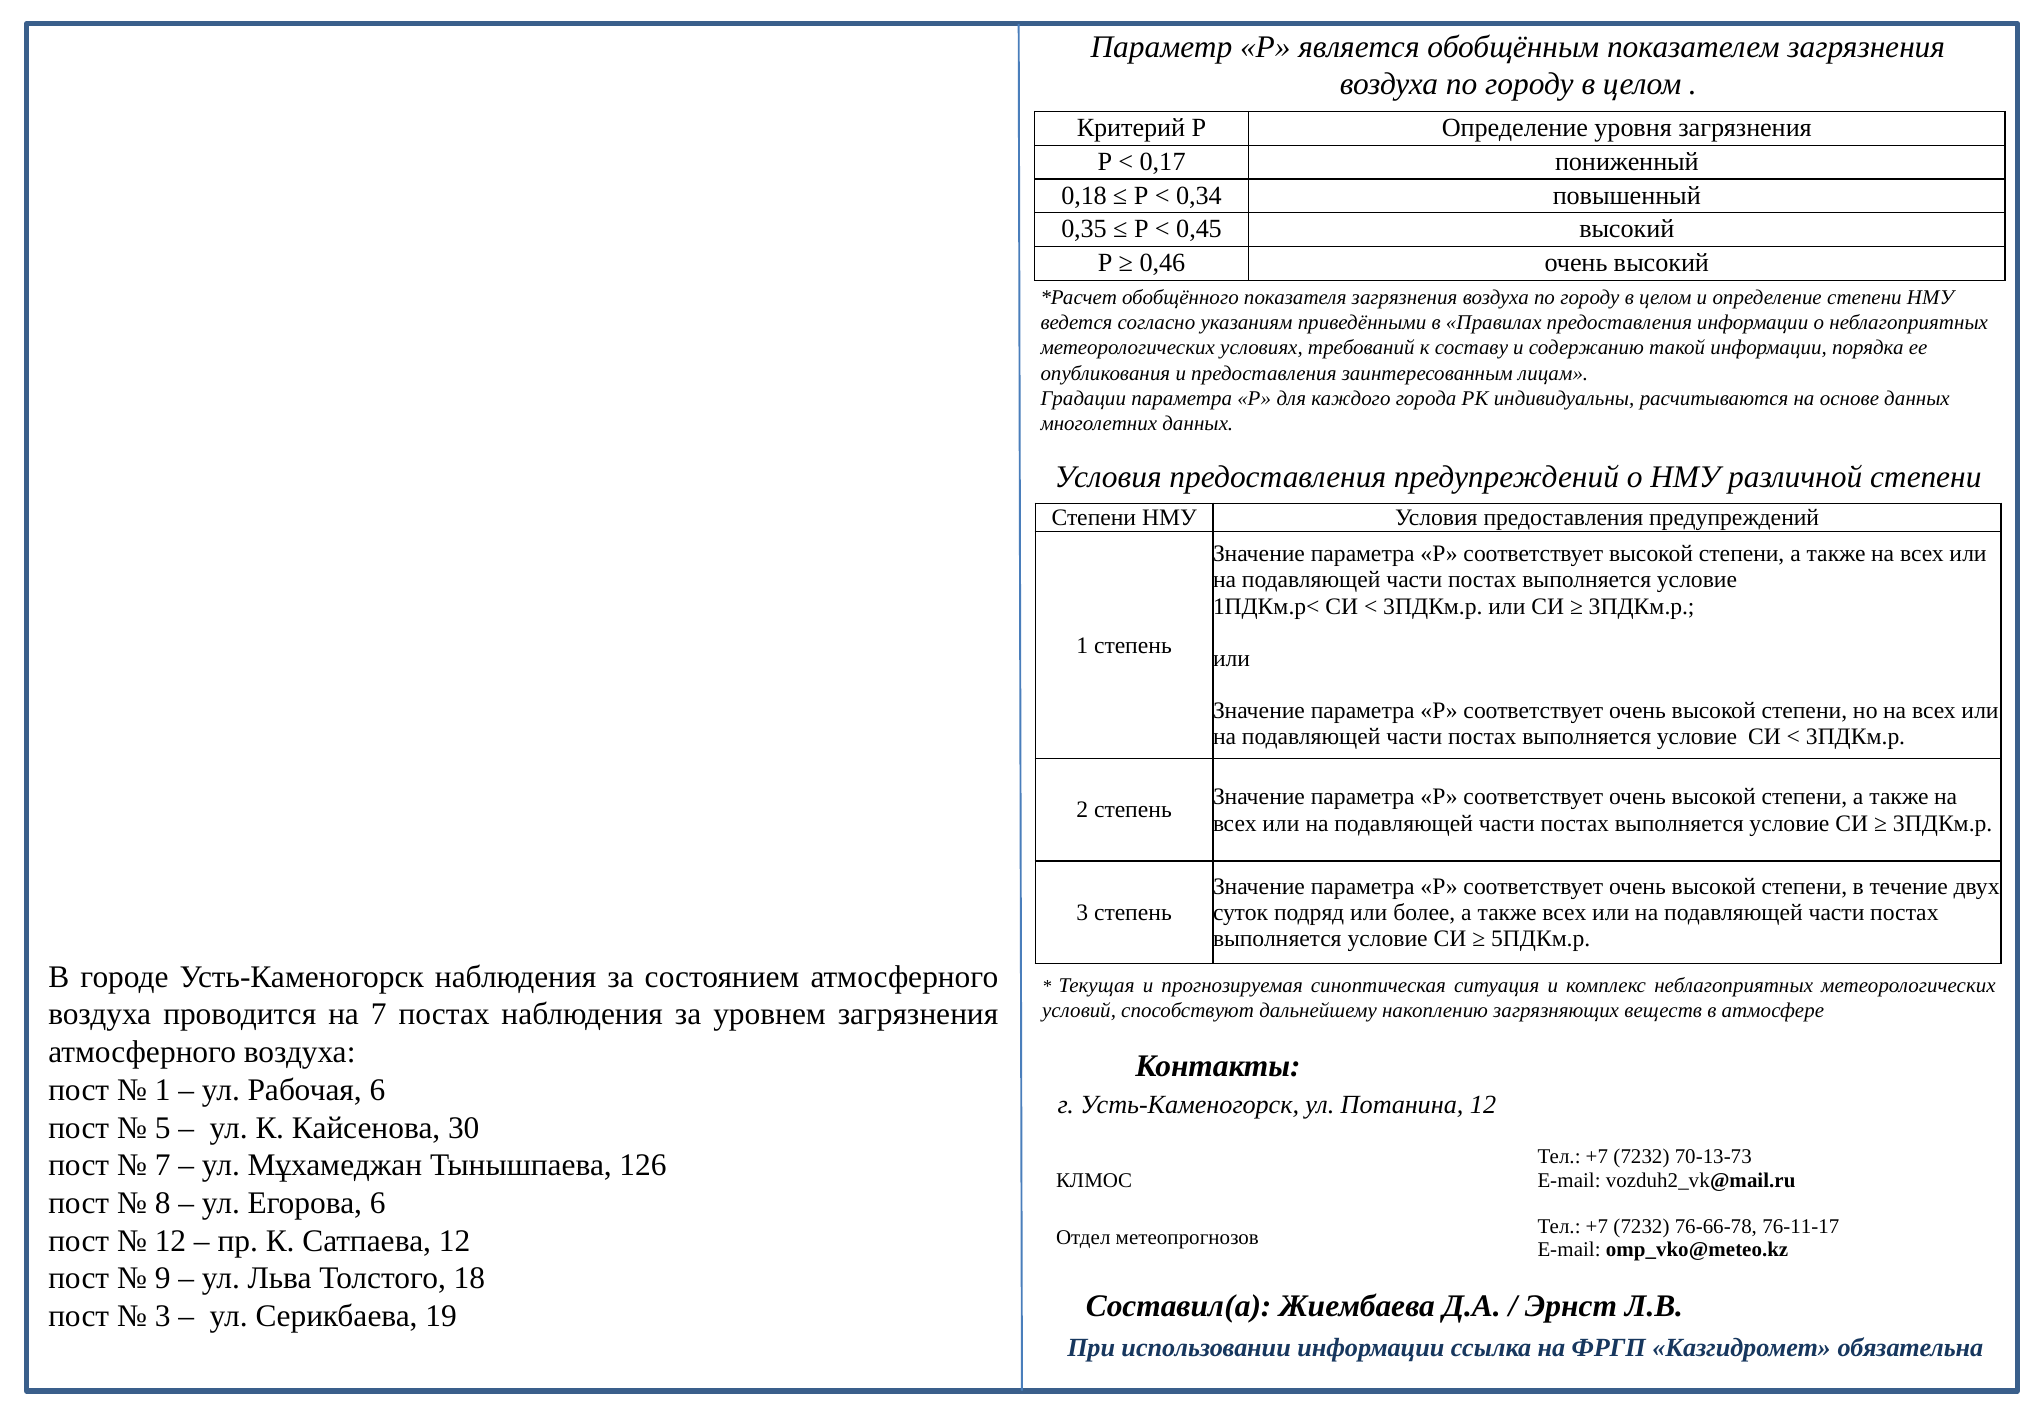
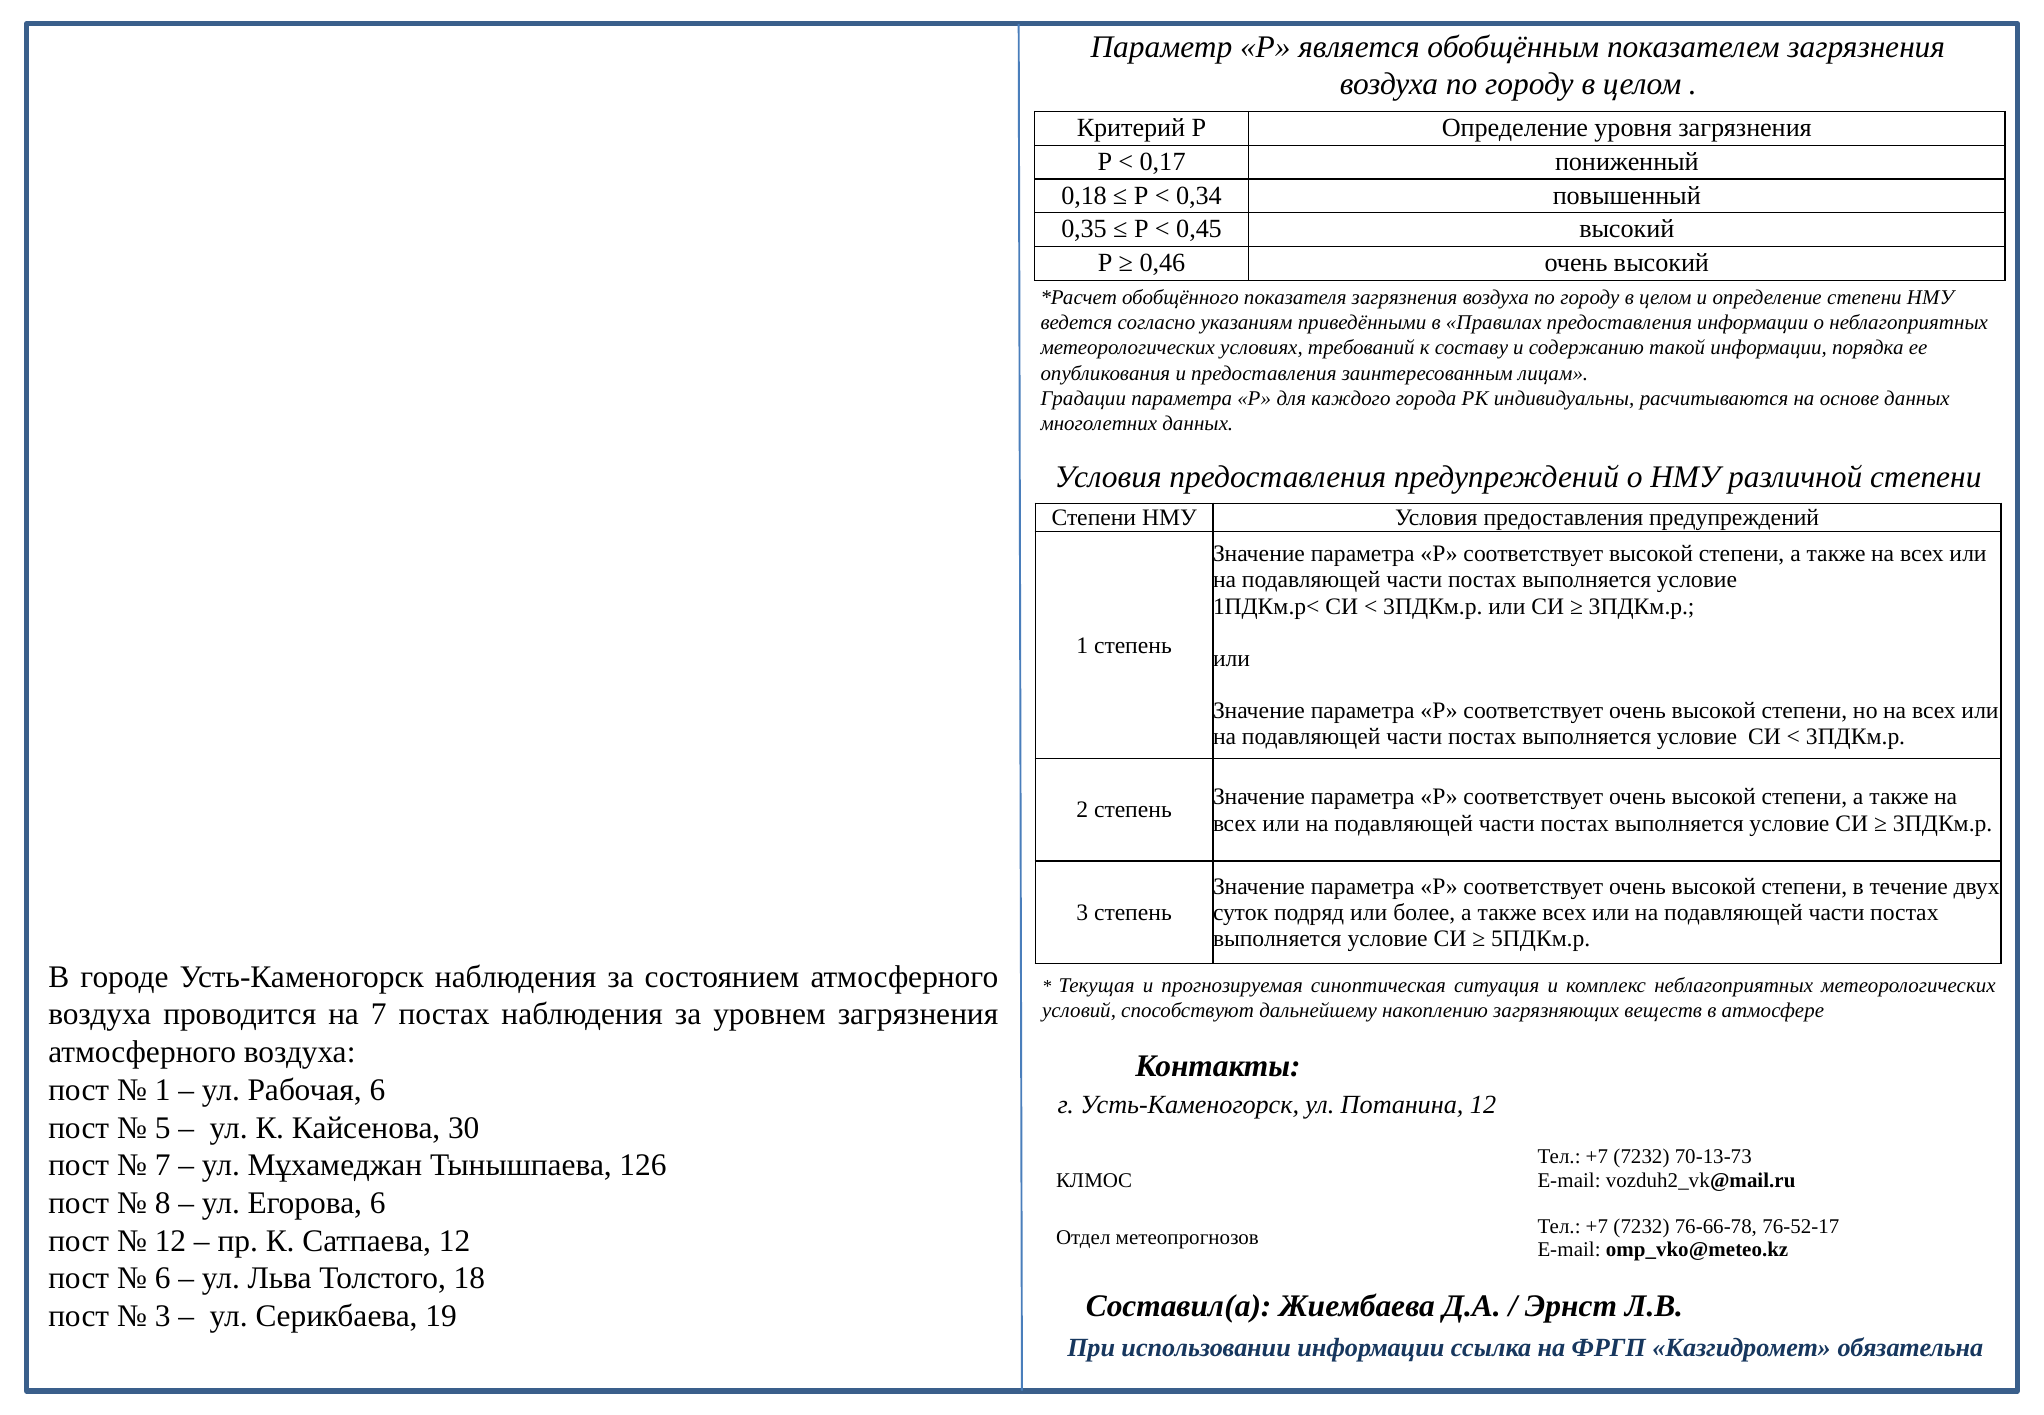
76-11-17: 76-11-17 -> 76-52-17
9 at (163, 1279): 9 -> 6
